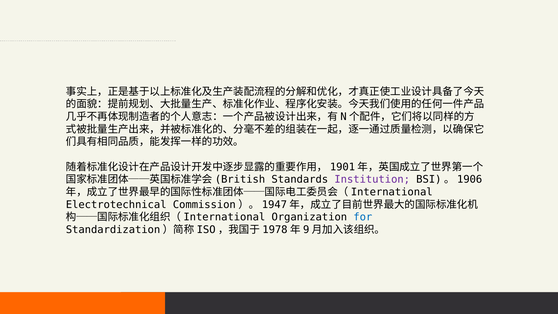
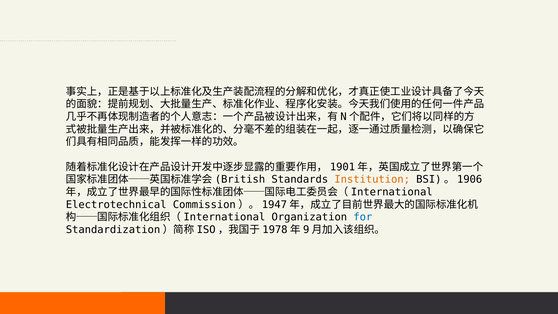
Institution colour: purple -> orange
